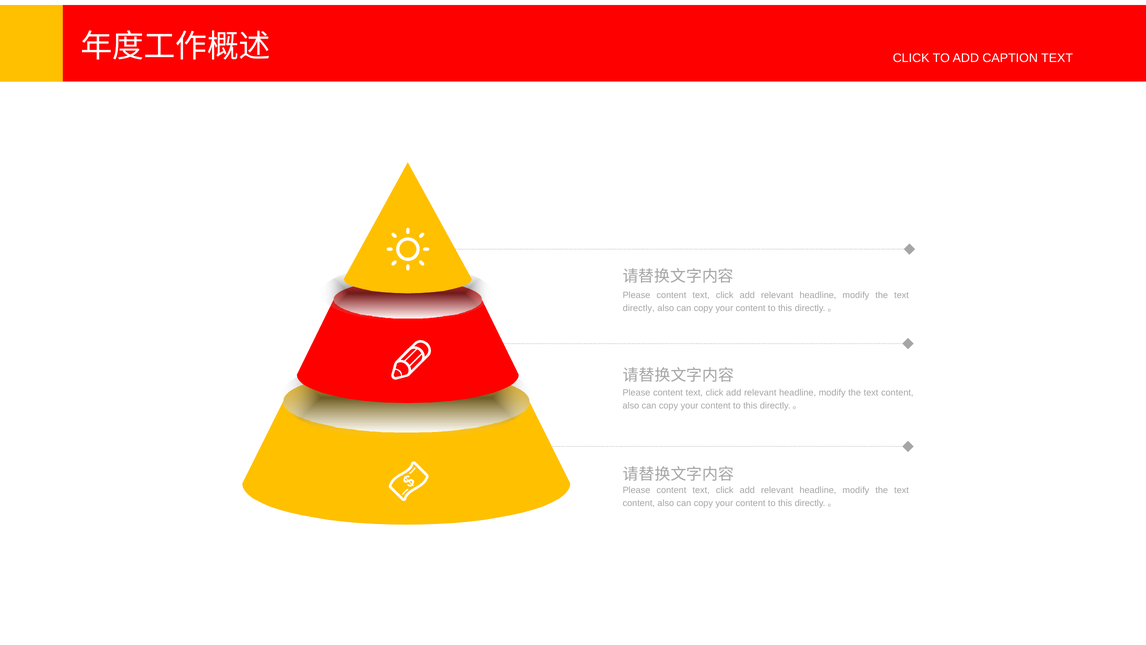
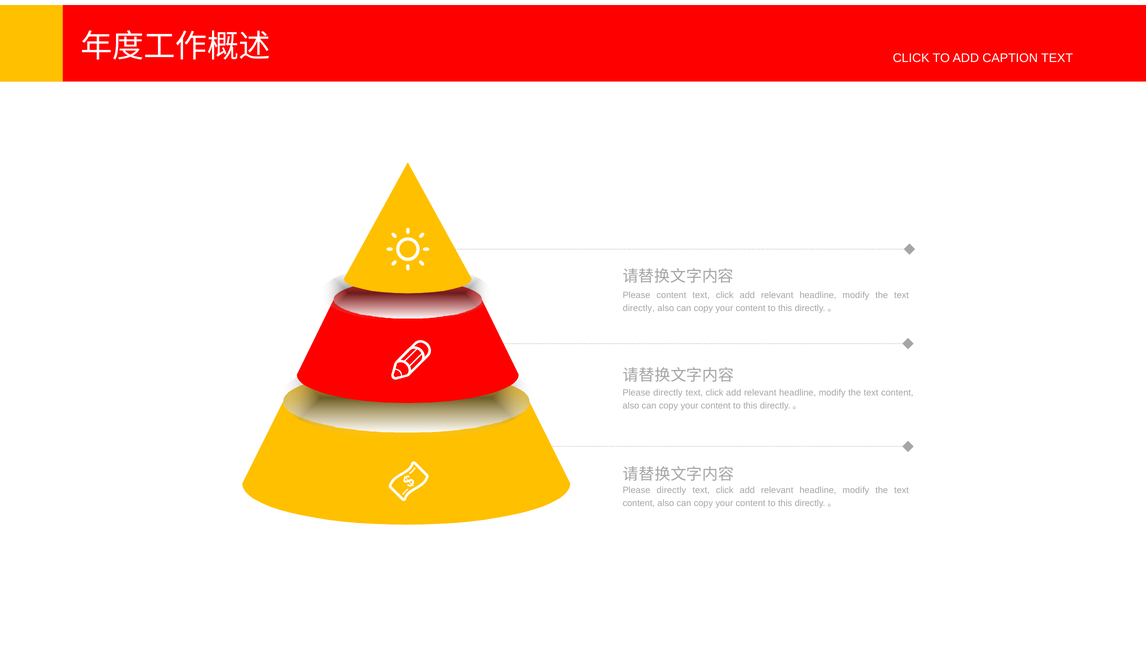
content at (668, 392): content -> directly
content at (671, 490): content -> directly
